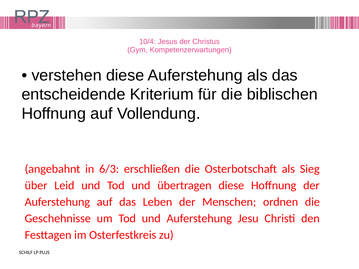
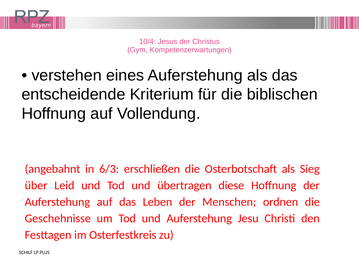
verstehen diese: diese -> eines
